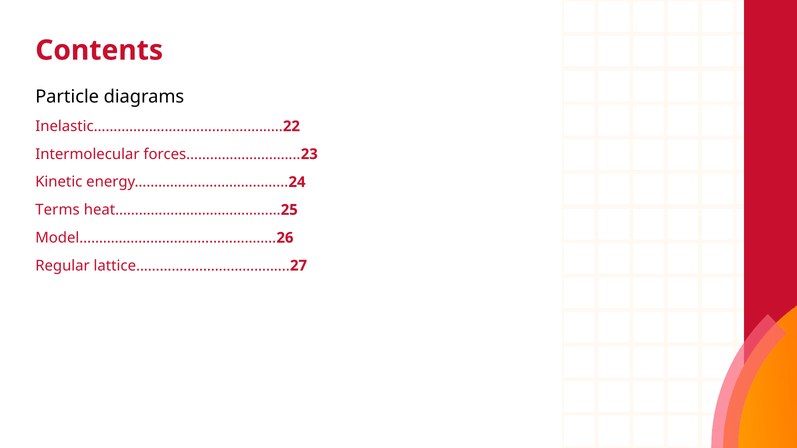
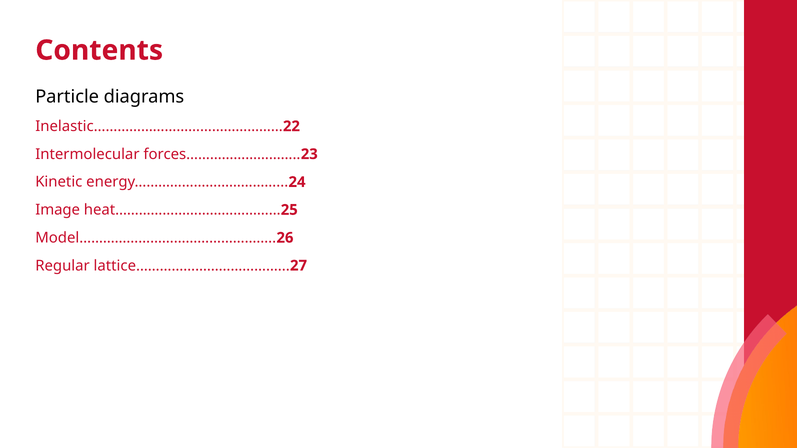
Terms: Terms -> Image
